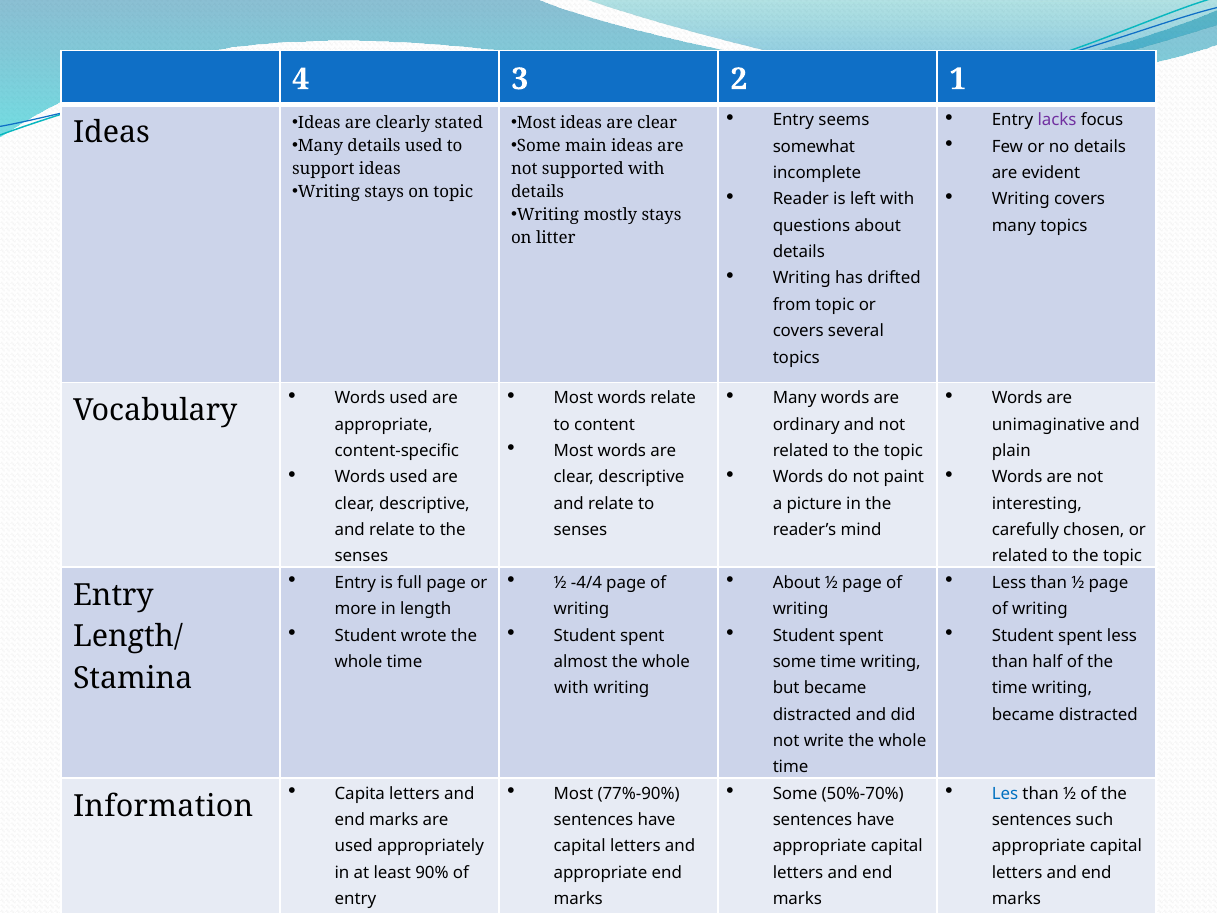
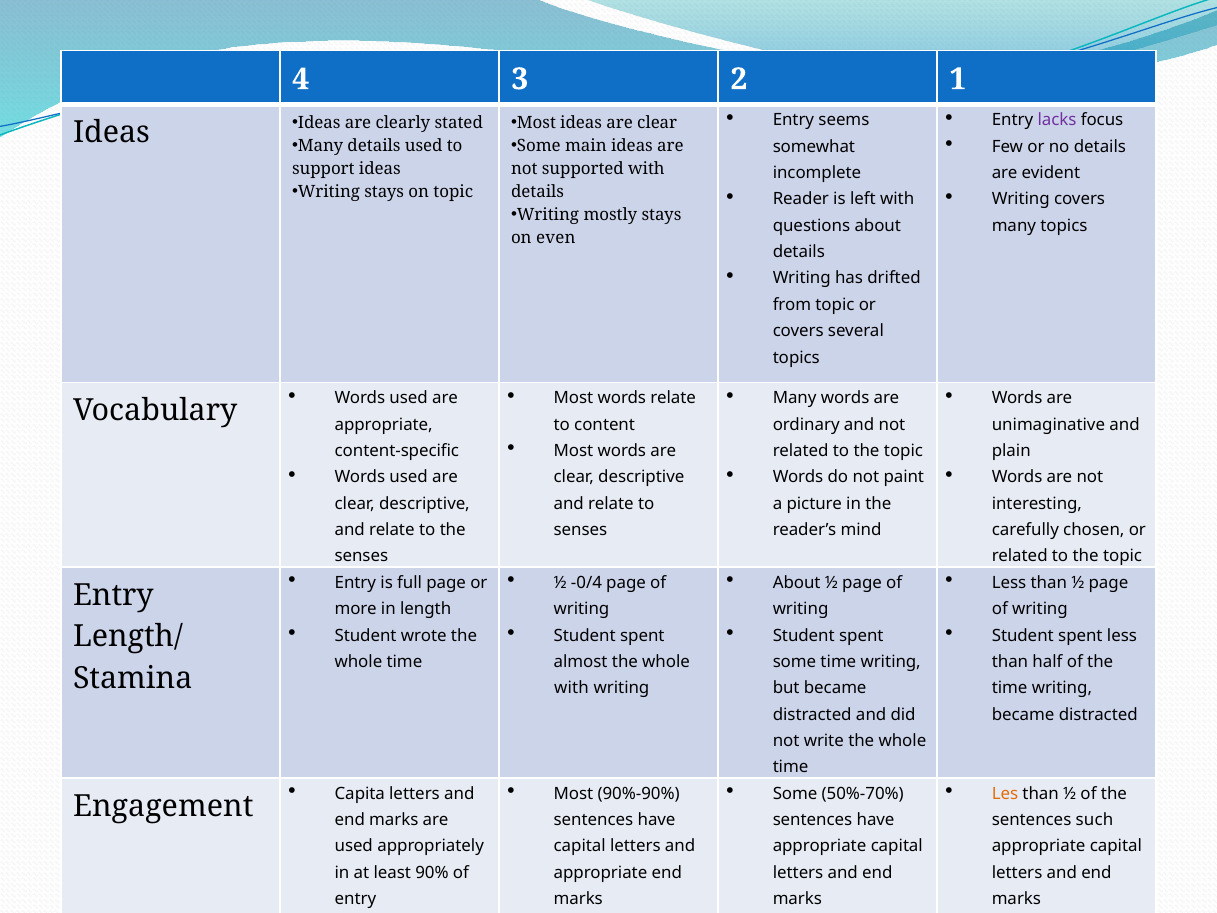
on litter: litter -> even
-4/4: -4/4 -> -0/4
77%-90%: 77%-90% -> 90%-90%
Les colour: blue -> orange
Information: Information -> Engagement
